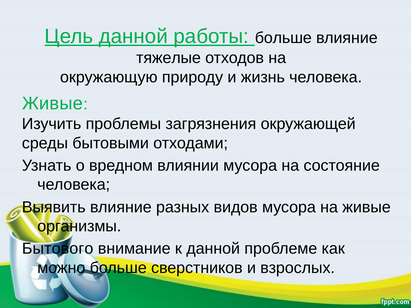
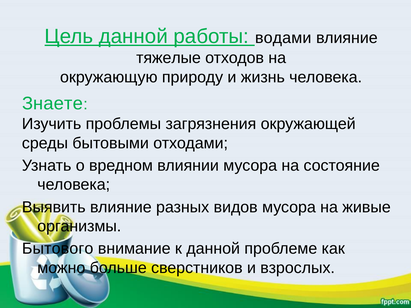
работы больше: больше -> водами
Живые at (52, 104): Живые -> Знаете
